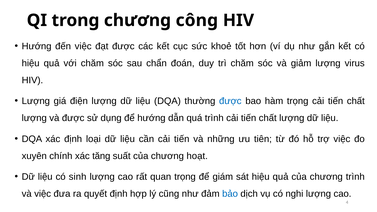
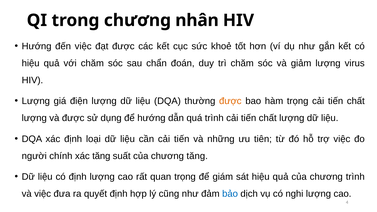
công: công -> nhân
được at (230, 101) colour: blue -> orange
xuyên: xuyên -> người
chương hoạt: hoạt -> tăng
có sinh: sinh -> định
